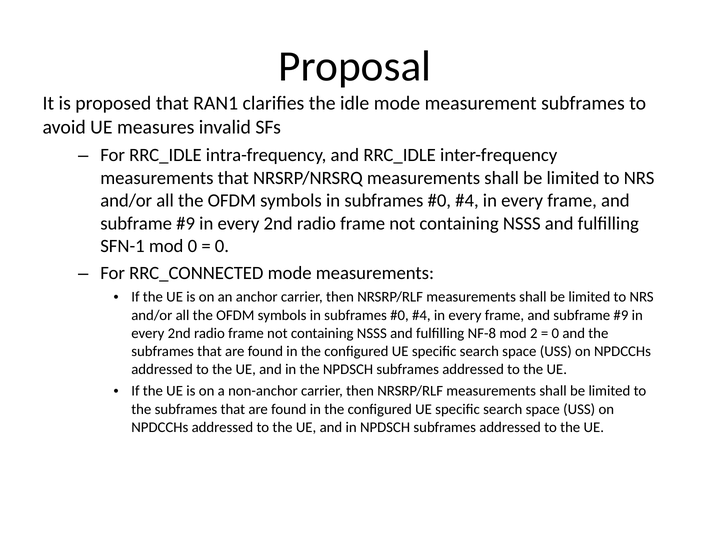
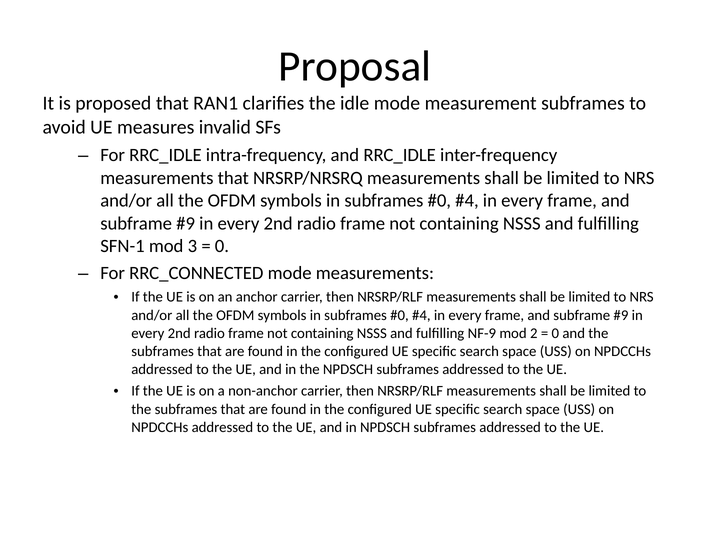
mod 0: 0 -> 3
NF-8: NF-8 -> NF-9
